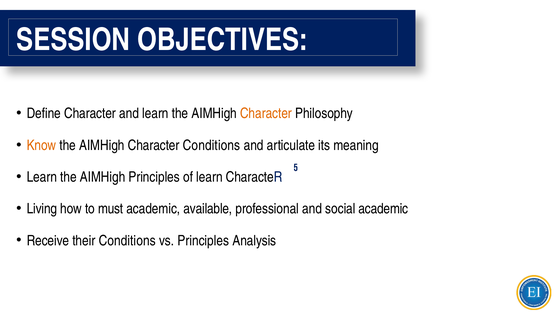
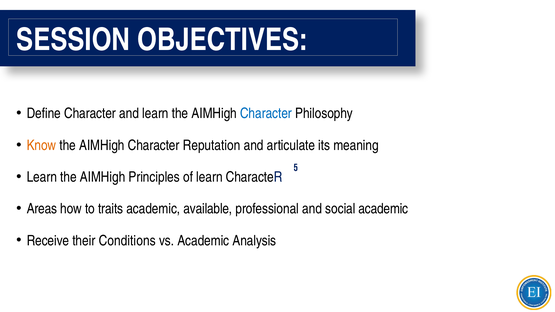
Character at (266, 114) colour: orange -> blue
Character Conditions: Conditions -> Reputation
Living: Living -> Areas
must: must -> traits
vs Principles: Principles -> Academic
